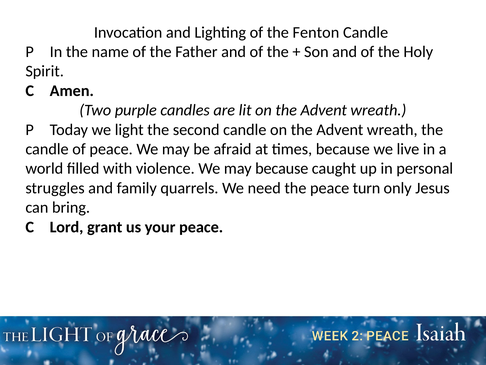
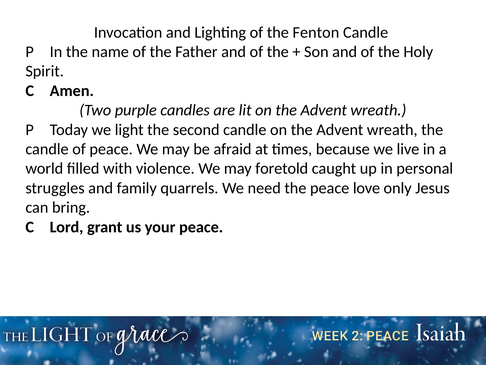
may because: because -> foretold
turn: turn -> love
